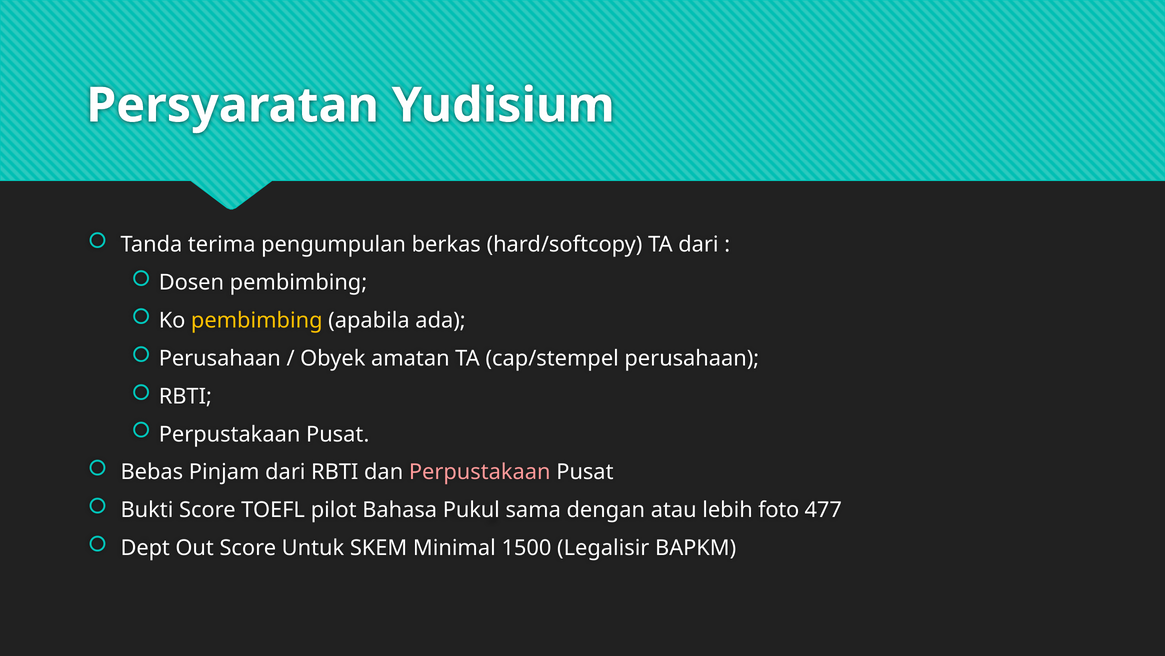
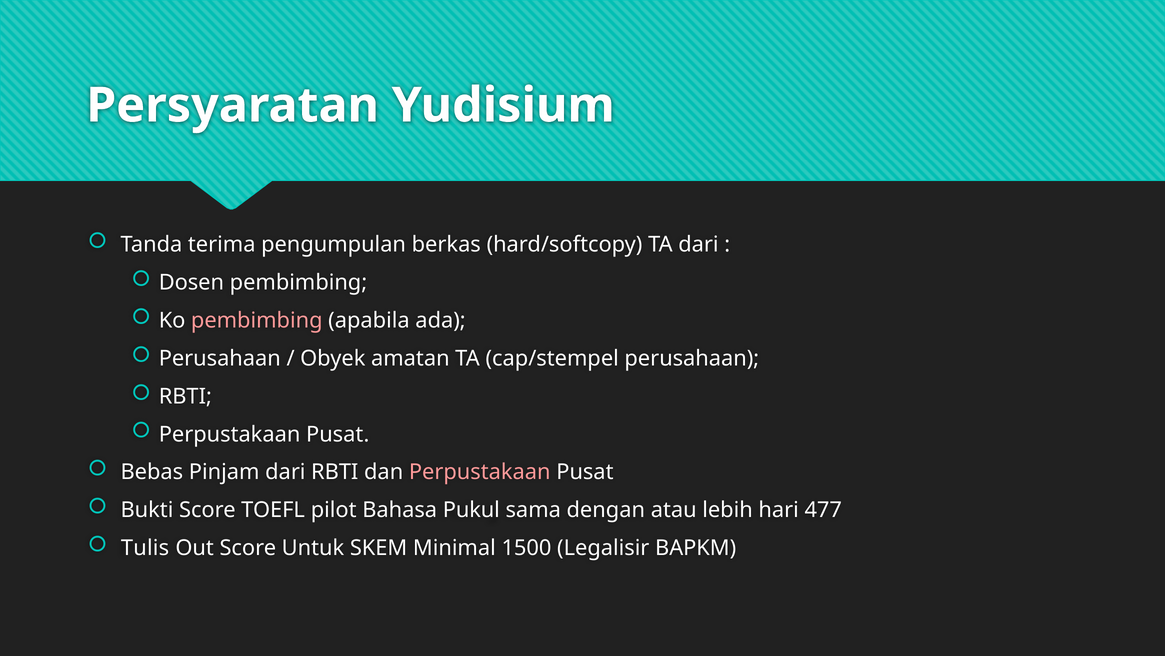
pembimbing at (257, 320) colour: yellow -> pink
foto: foto -> hari
Dept: Dept -> Tulis
